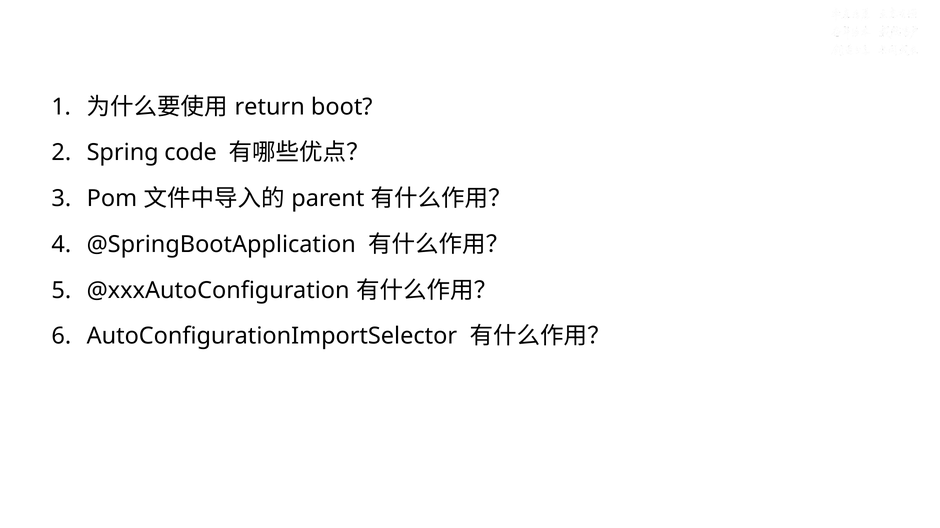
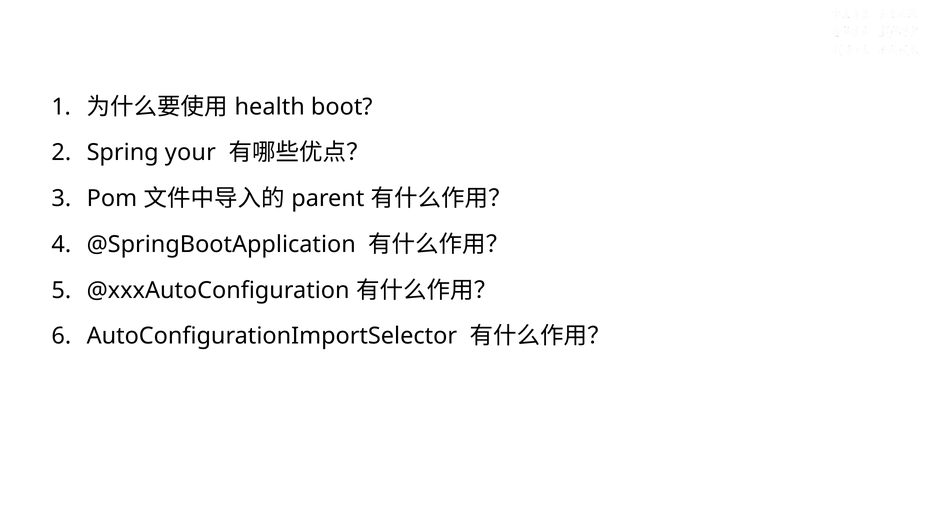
return: return -> health
code: code -> your
